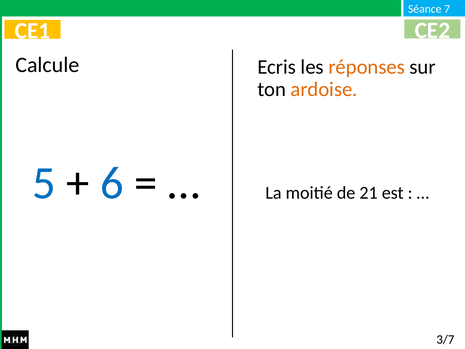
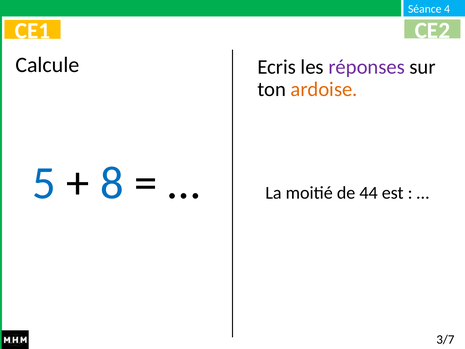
7: 7 -> 4
réponses colour: orange -> purple
6: 6 -> 8
21: 21 -> 44
